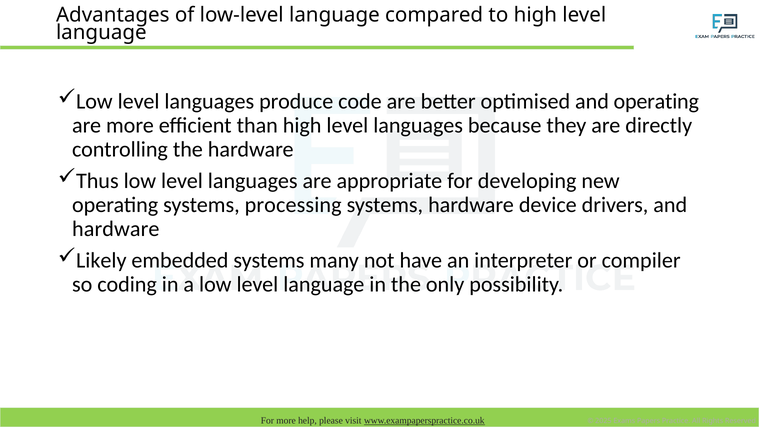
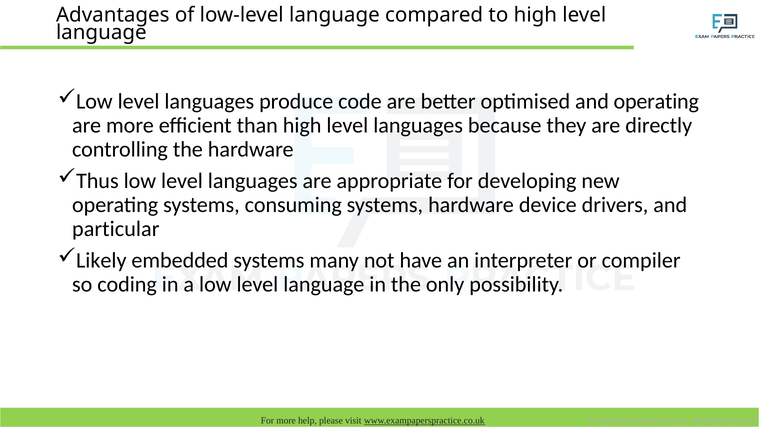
processing: processing -> consuming
hardware at (116, 229): hardware -> particular
